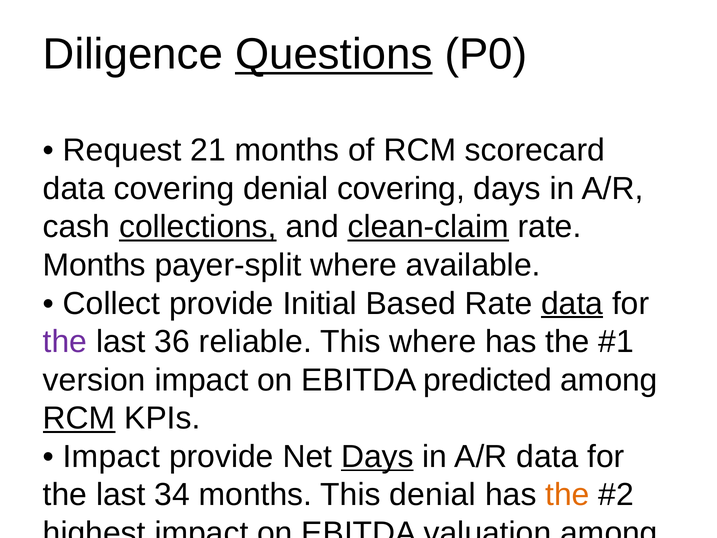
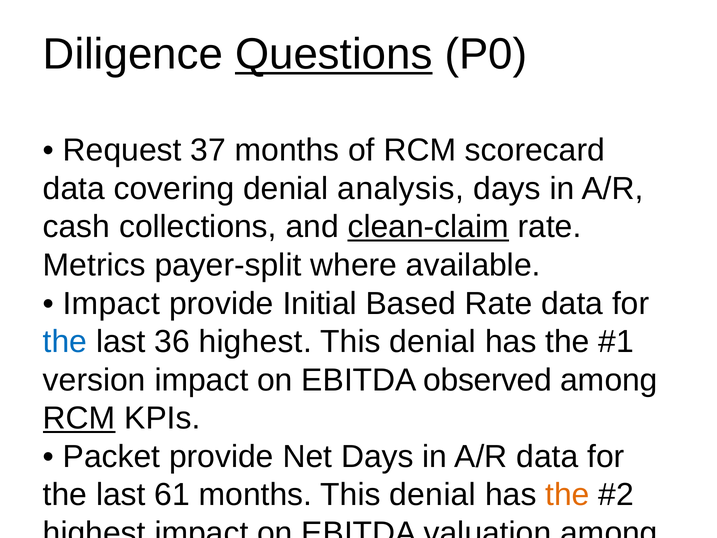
21: 21 -> 37
denial covering: covering -> analysis
collections underline: present -> none
Months at (94, 265): Months -> Metrics
Collect at (112, 303): Collect -> Impact
data at (572, 303) underline: present -> none
the at (65, 342) colour: purple -> blue
36 reliable: reliable -> highest
where at (433, 342): where -> denial
predicted: predicted -> observed
Impact at (111, 456): Impact -> Packet
Days at (377, 456) underline: present -> none
34: 34 -> 61
